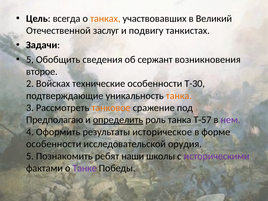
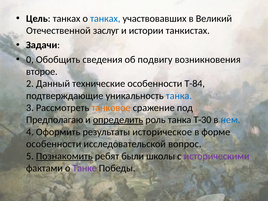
Цель всегда: всегда -> танках
танках at (105, 19) colour: orange -> blue
подвигу: подвигу -> истории
5 at (30, 60): 5 -> 0
сержант: сержант -> подвигу
Войсках: Войсках -> Данный
Т-30: Т-30 -> Т-84
танка at (179, 96) colour: orange -> blue
Т-57: Т-57 -> Т-30
нем colour: purple -> blue
орудия: орудия -> вопрос
Познакомить underline: none -> present
наши: наши -> были
